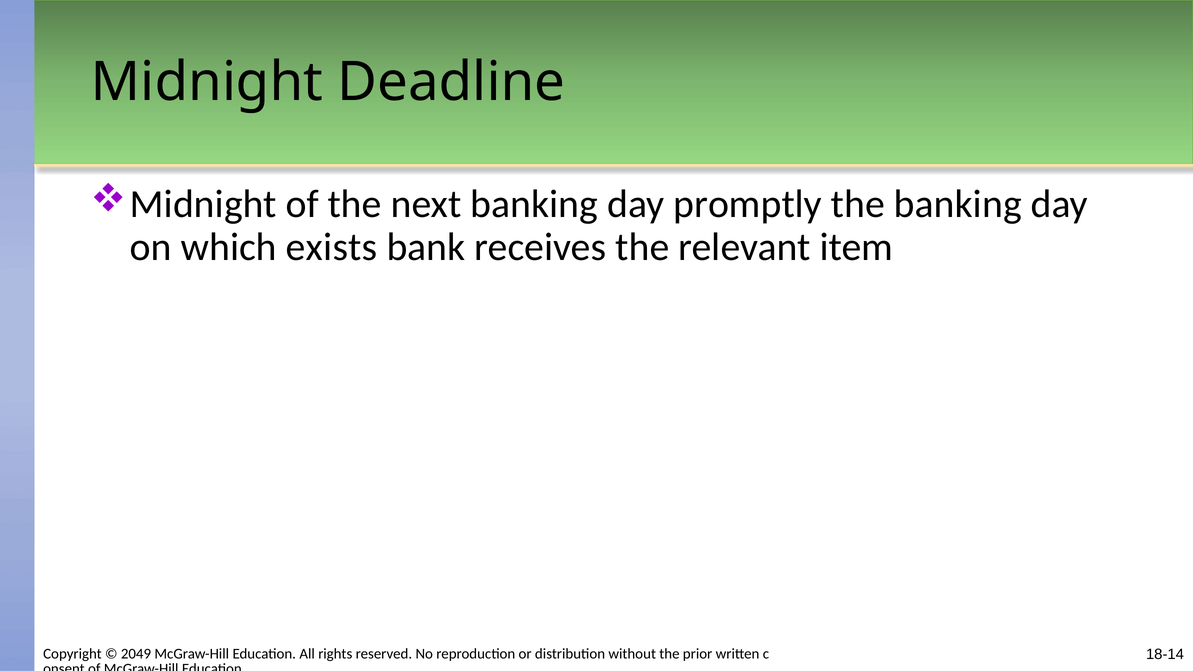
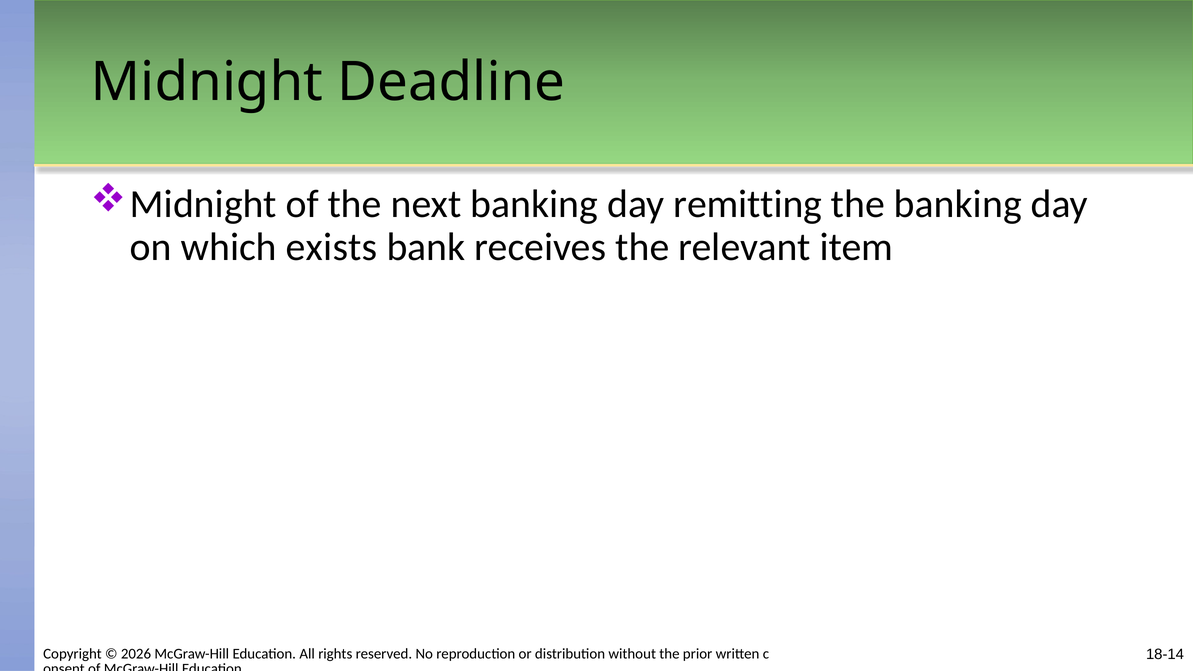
promptly: promptly -> remitting
2049: 2049 -> 2026
